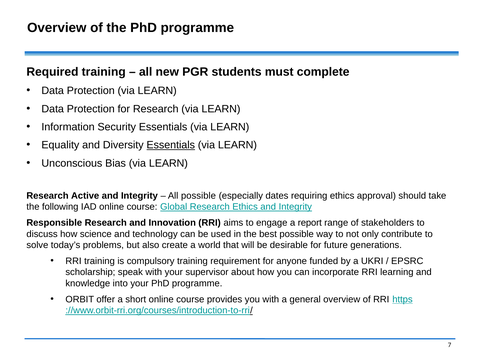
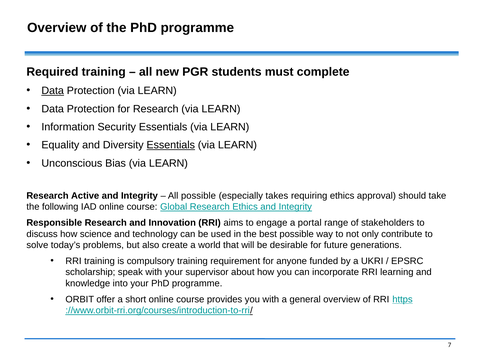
Data at (53, 91) underline: none -> present
dates: dates -> takes
report: report -> portal
